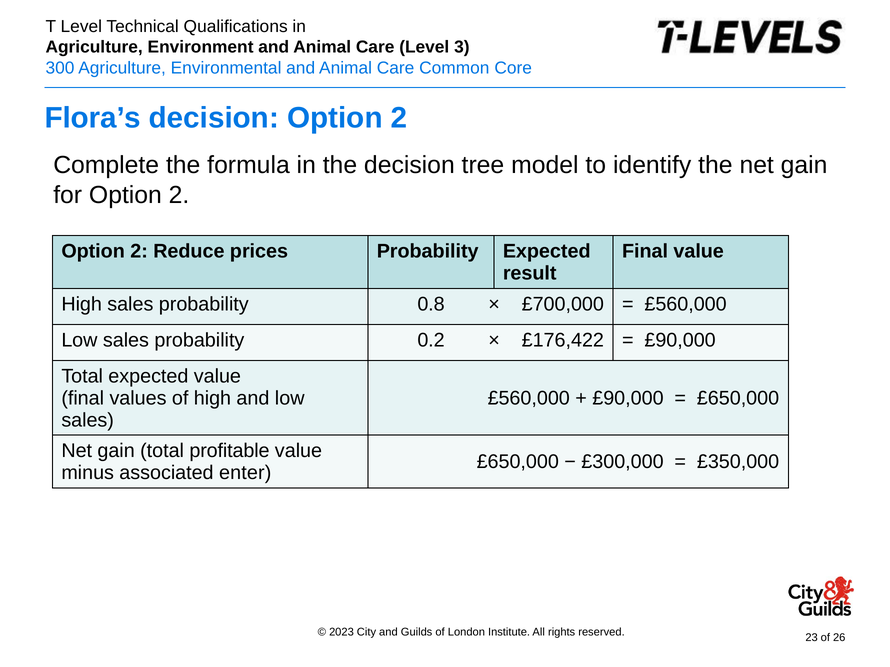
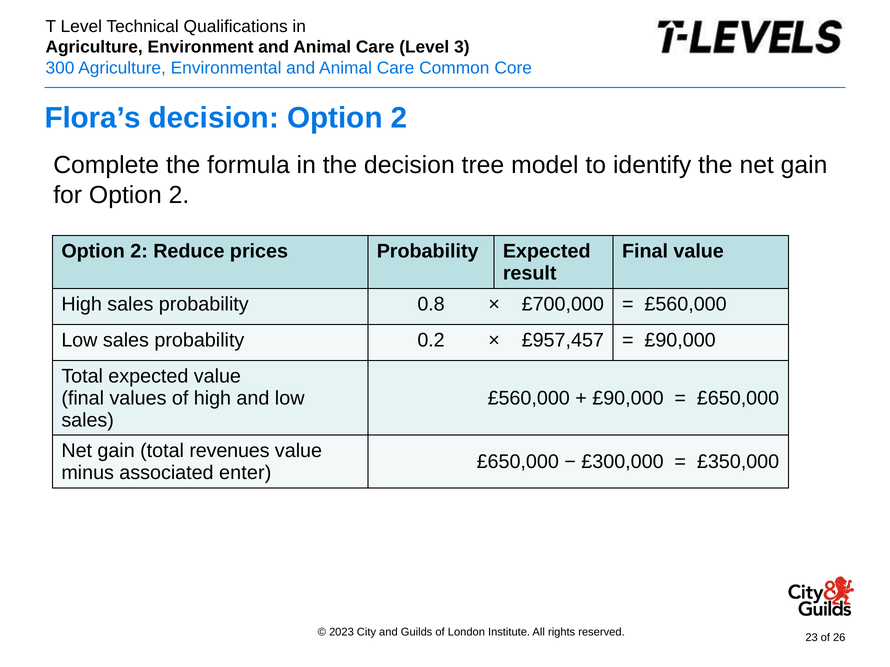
£176,422: £176,422 -> £957,457
profitable: profitable -> revenues
